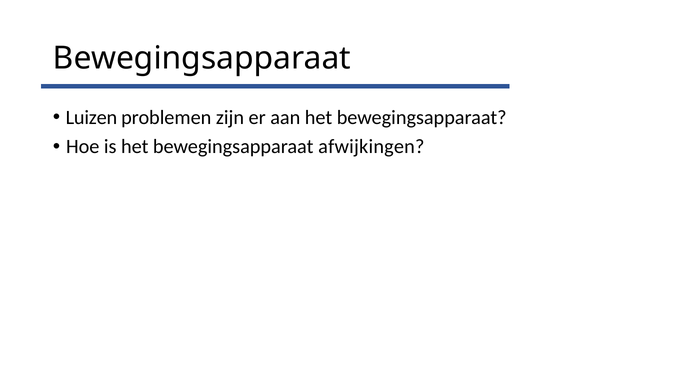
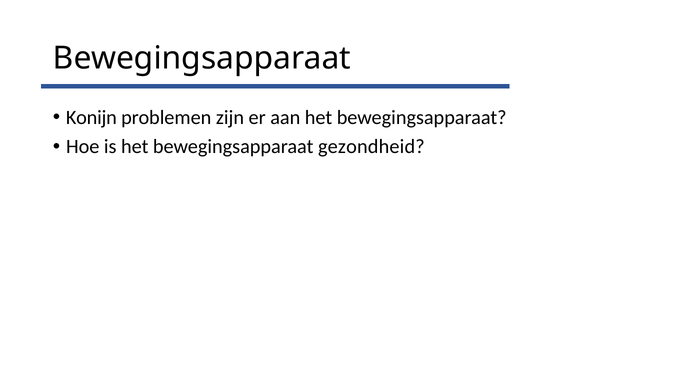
Luizen: Luizen -> Konijn
afwijkingen: afwijkingen -> gezondheid
